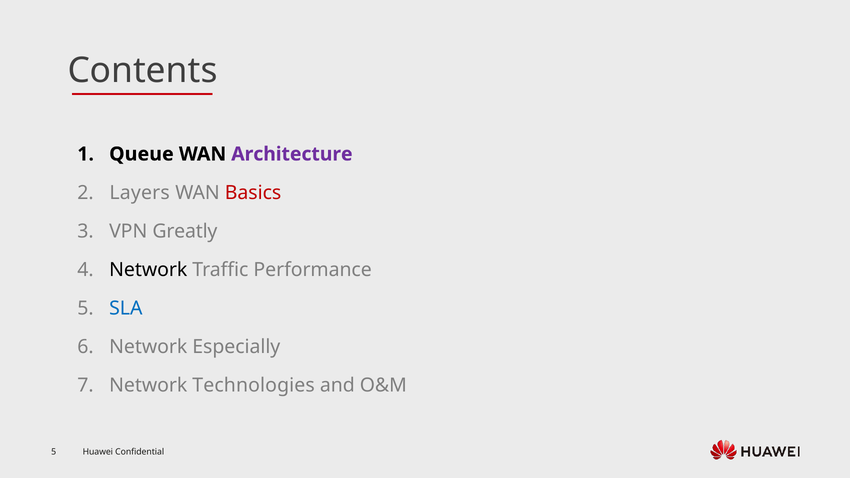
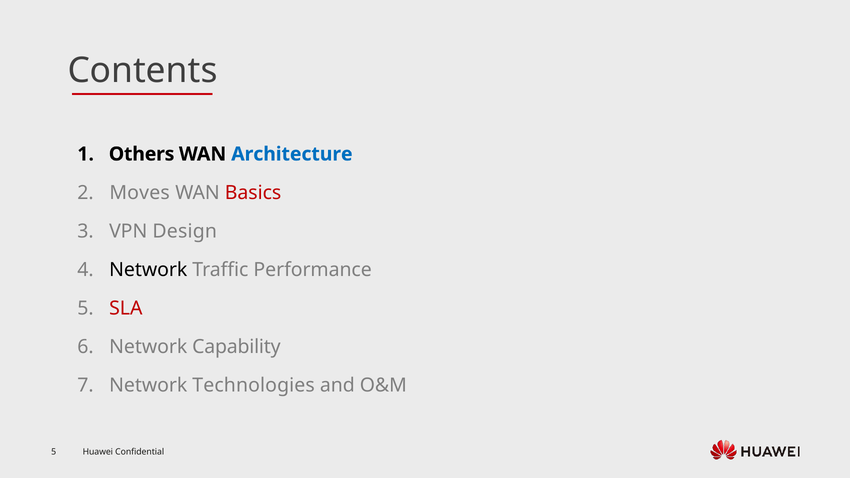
Queue: Queue -> Others
Architecture colour: purple -> blue
Layers: Layers -> Moves
Greatly: Greatly -> Design
SLA colour: blue -> red
Especially: Especially -> Capability
